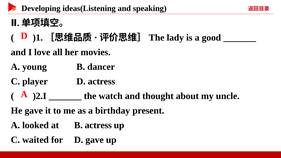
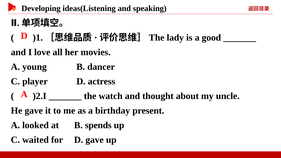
B actress: actress -> spends
